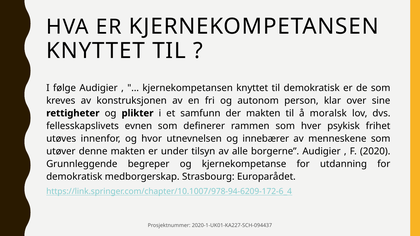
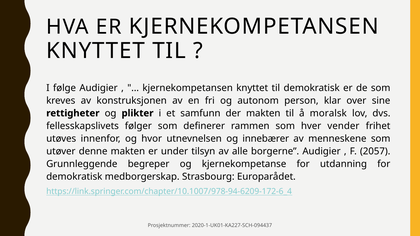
evnen: evnen -> følger
psykisk: psykisk -> vender
2020: 2020 -> 2057
